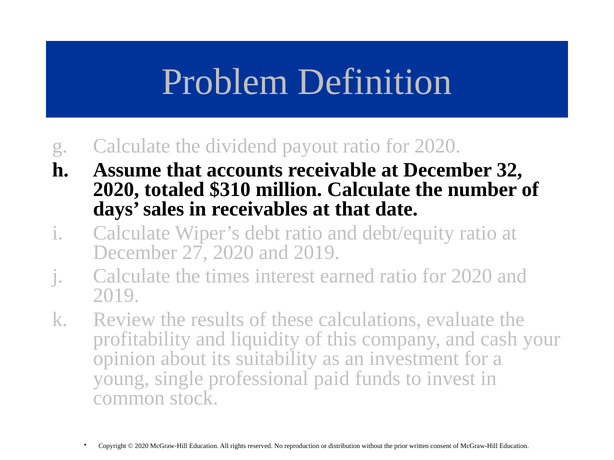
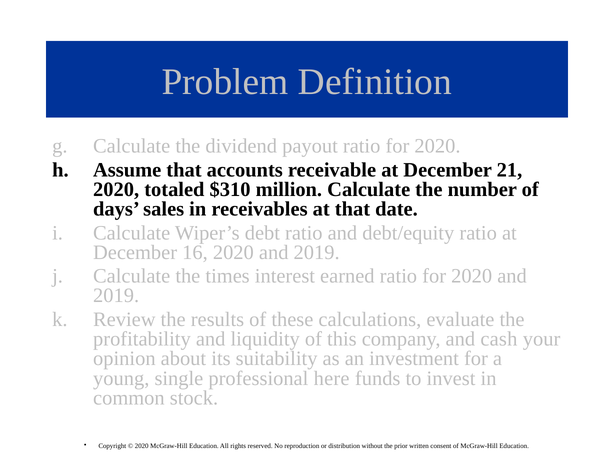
32: 32 -> 21
27: 27 -> 16
paid: paid -> here
